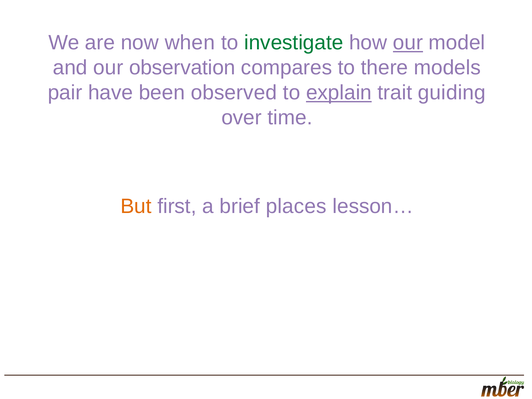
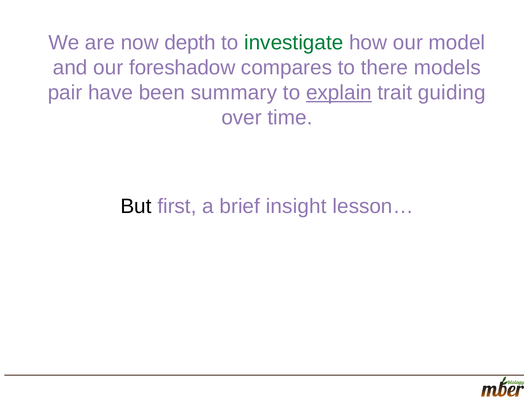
when: when -> depth
our at (408, 43) underline: present -> none
observation: observation -> foreshadow
observed: observed -> summary
But colour: orange -> black
places: places -> insight
